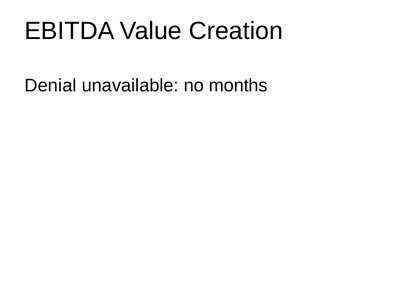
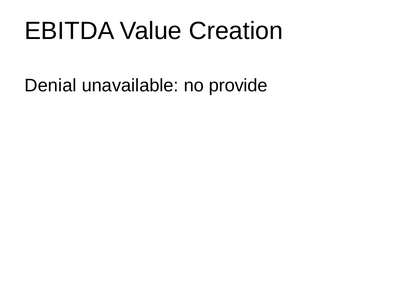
months: months -> provide
